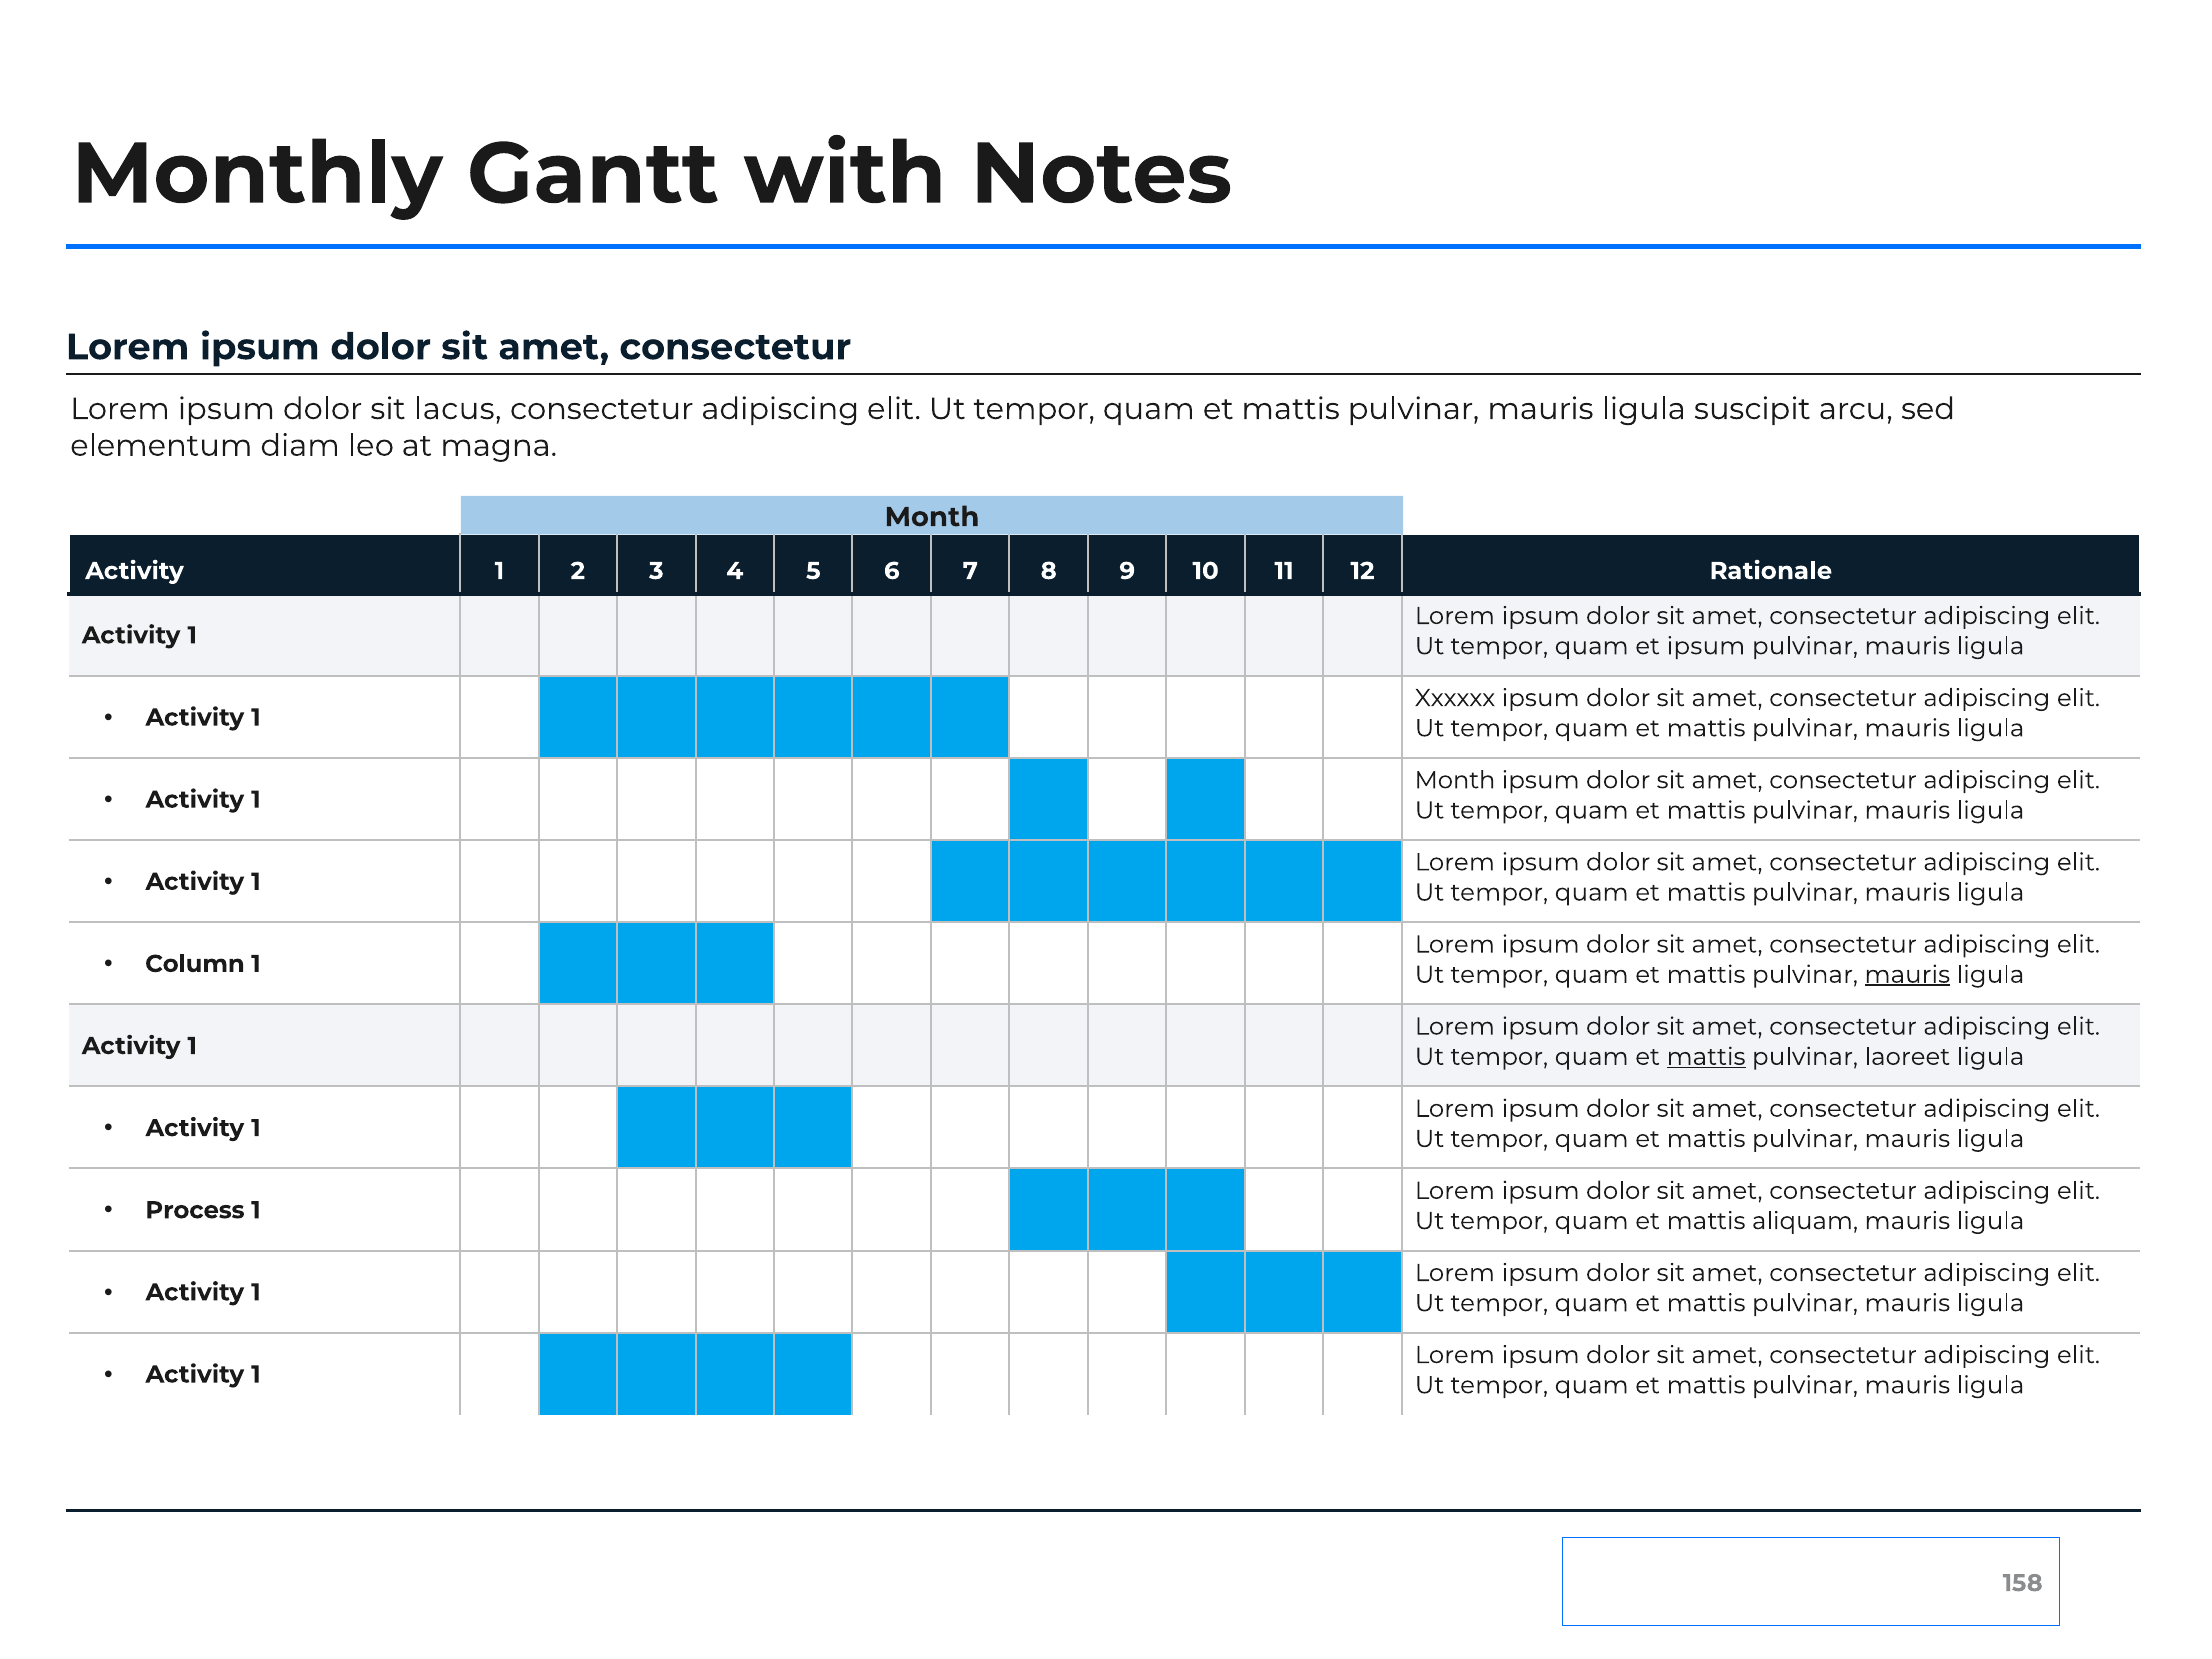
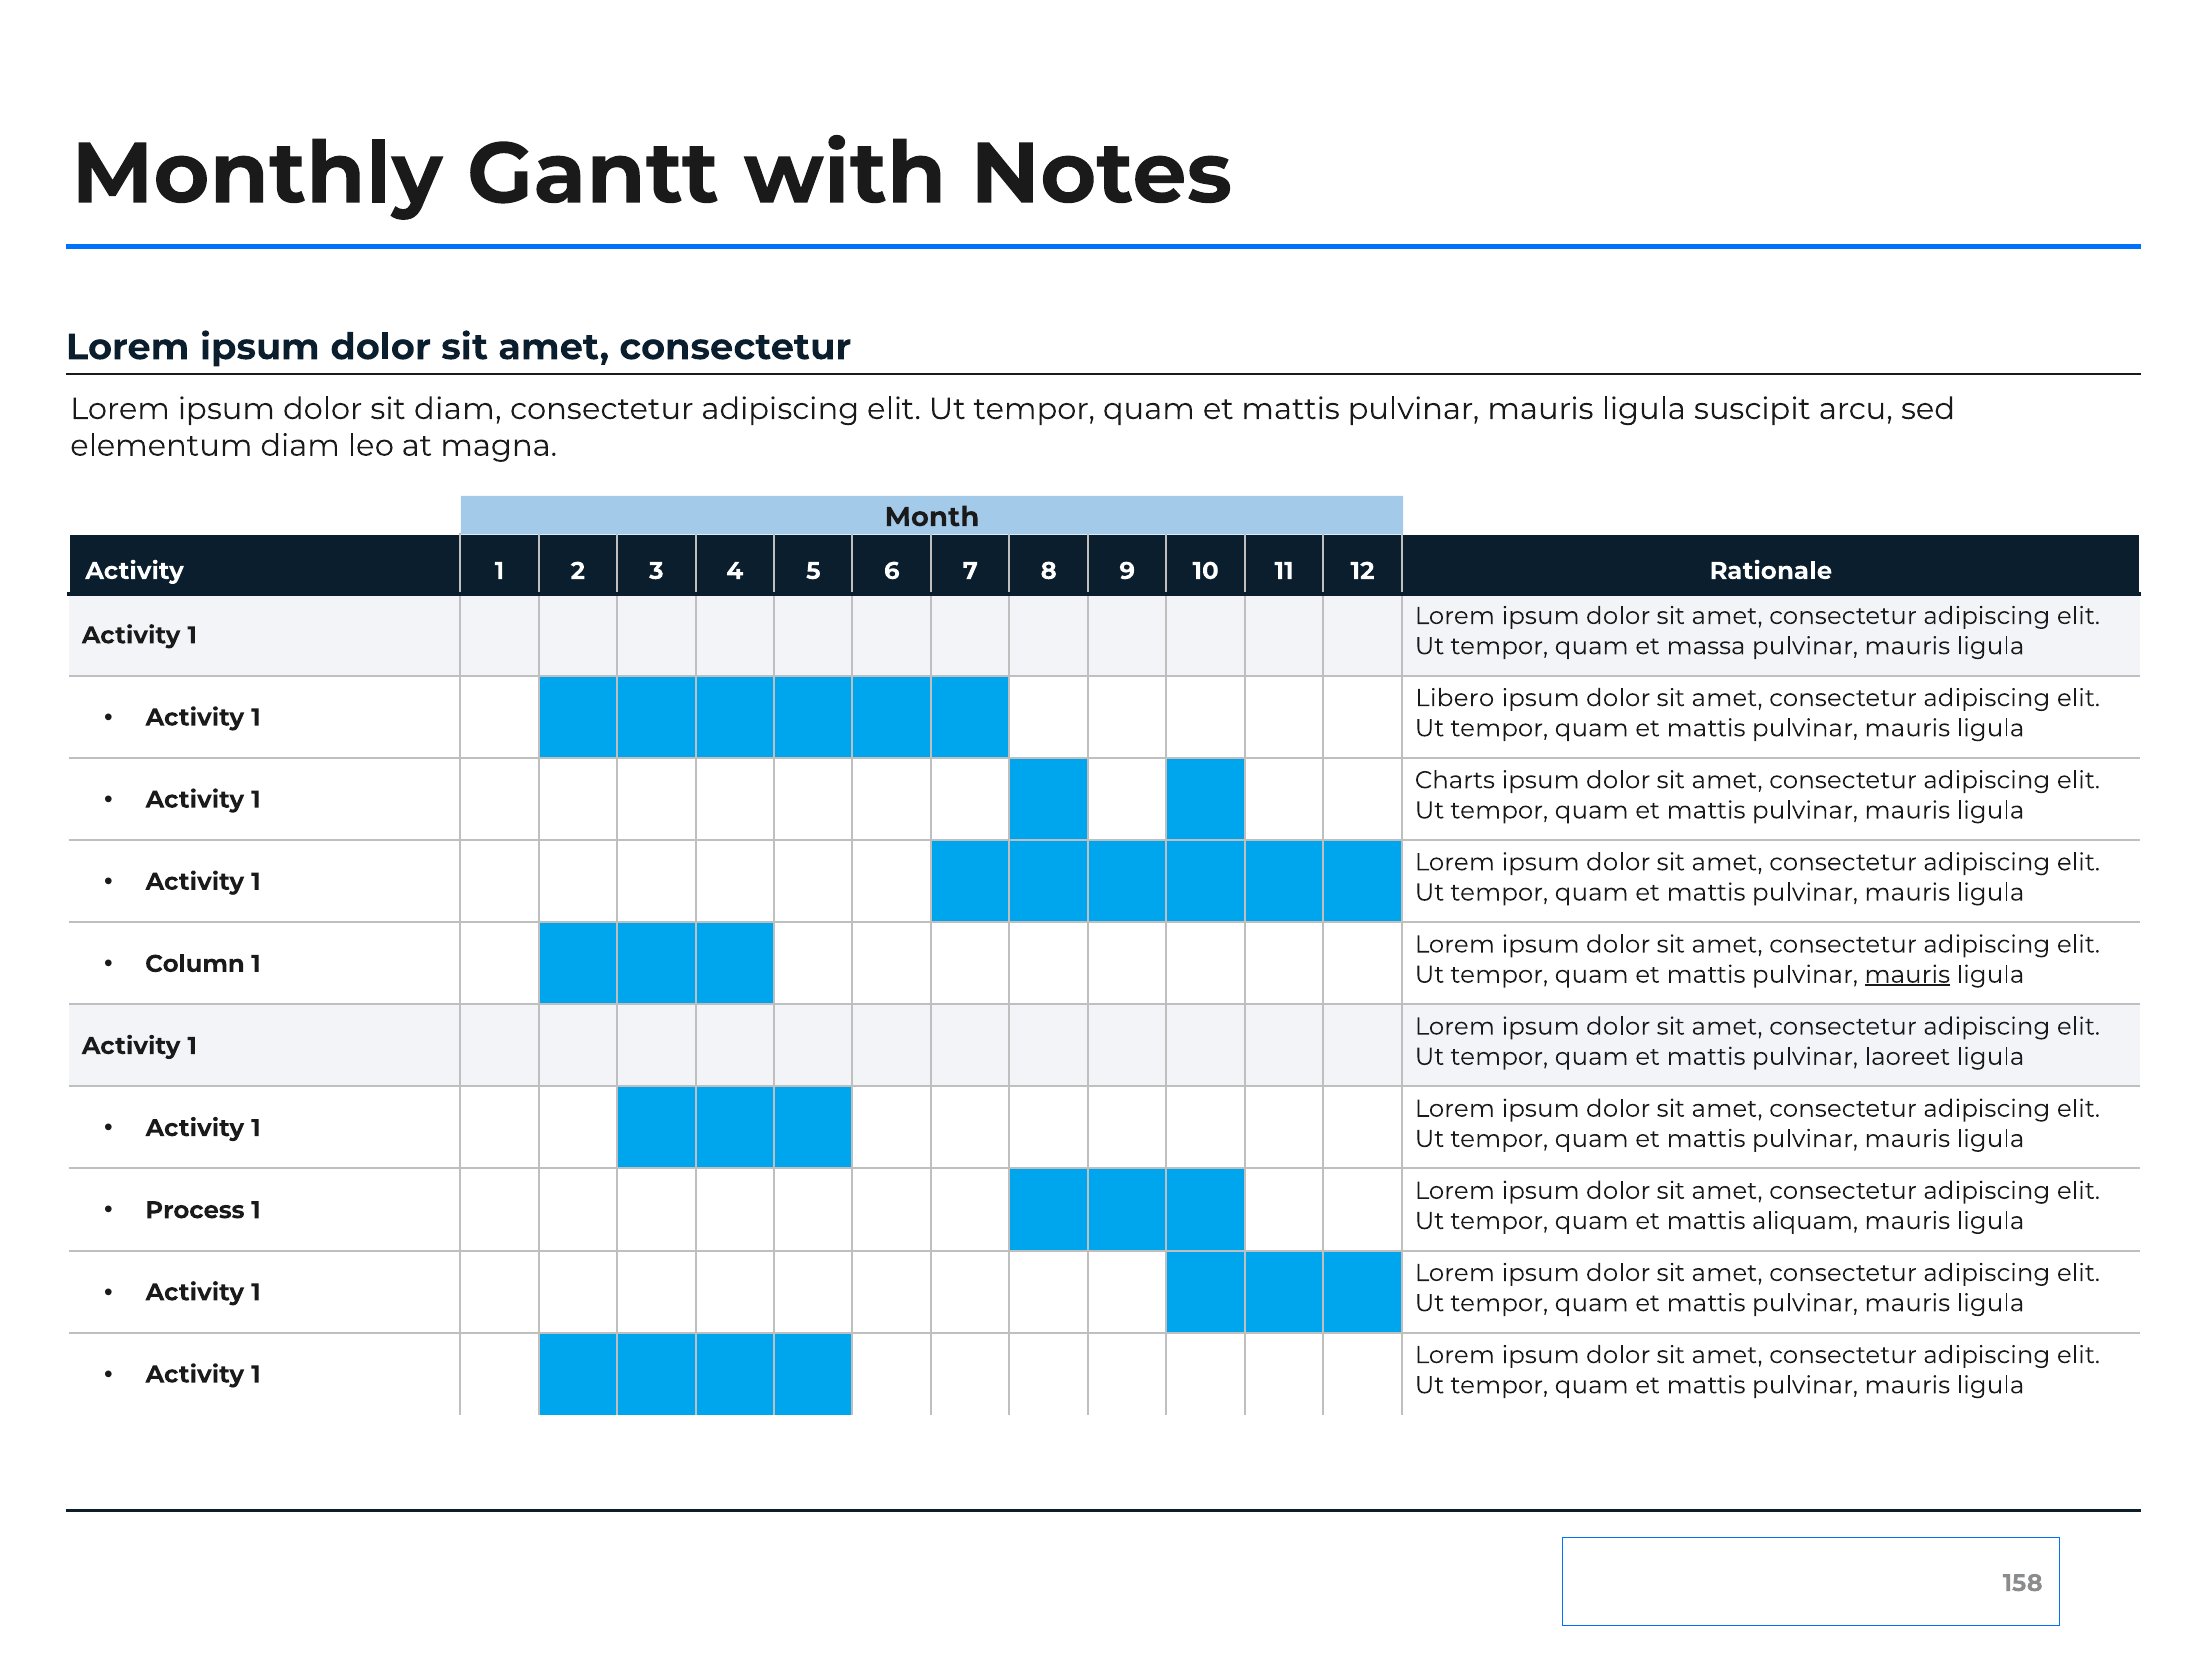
sit lacus: lacus -> diam
et ipsum: ipsum -> massa
Xxxxxx: Xxxxxx -> Libero
Month at (1455, 780): Month -> Charts
mattis at (1706, 1057) underline: present -> none
